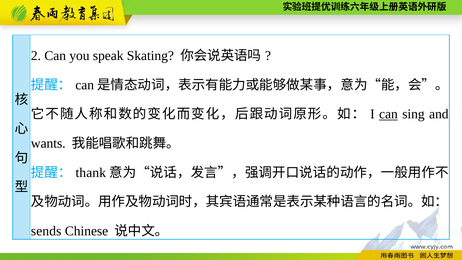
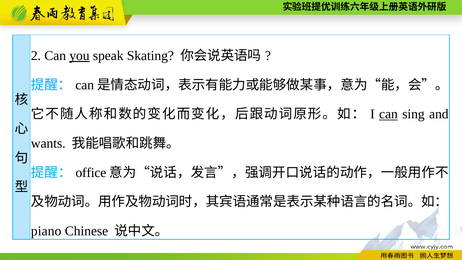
you underline: none -> present
thank: thank -> office
sends: sends -> piano
